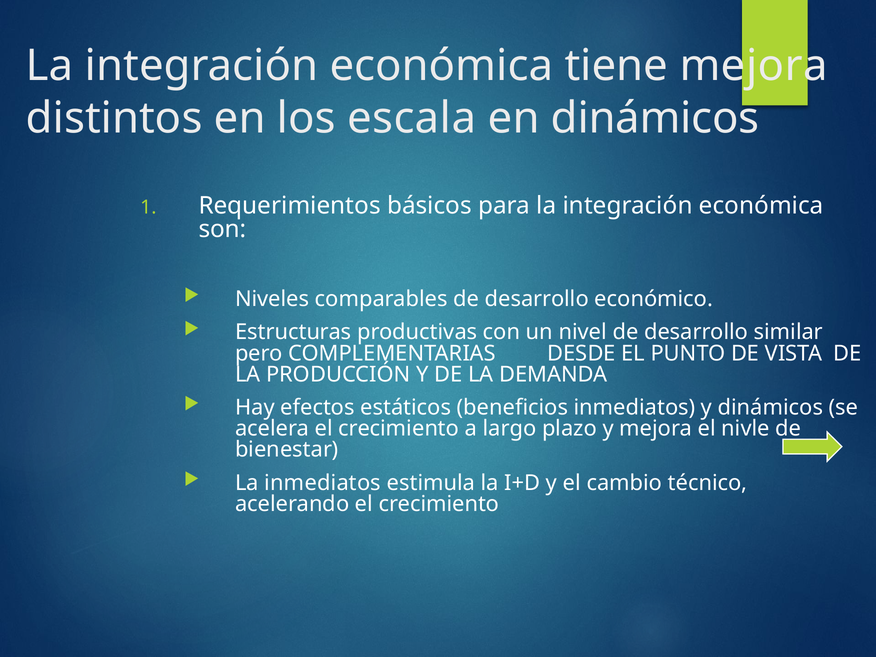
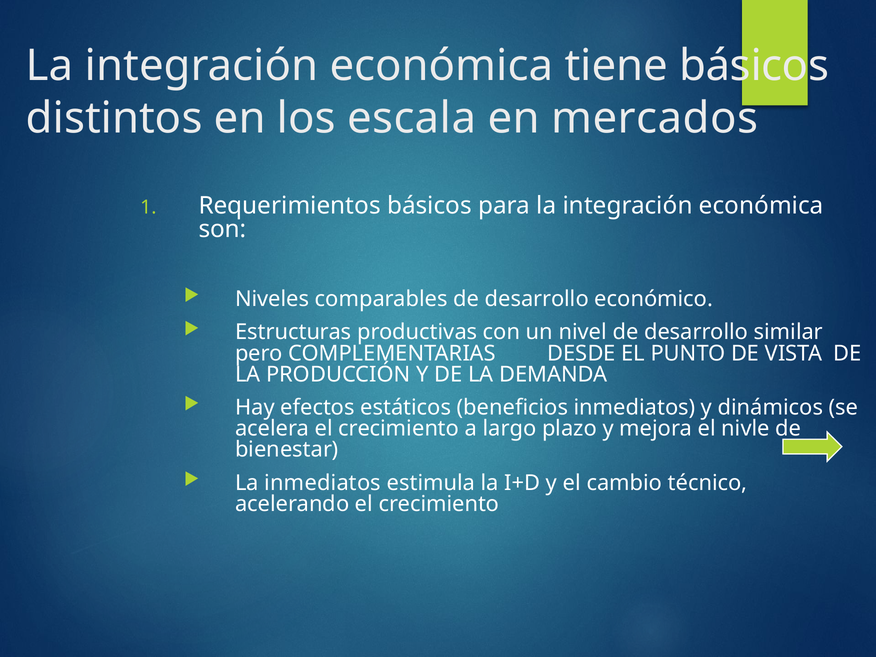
tiene mejora: mejora -> básicos
en dinámicos: dinámicos -> mercados
